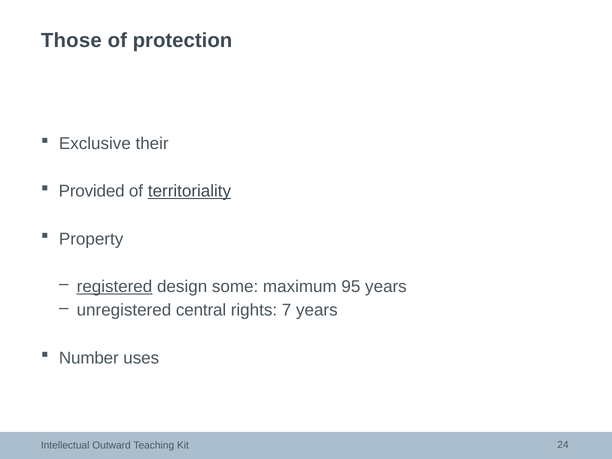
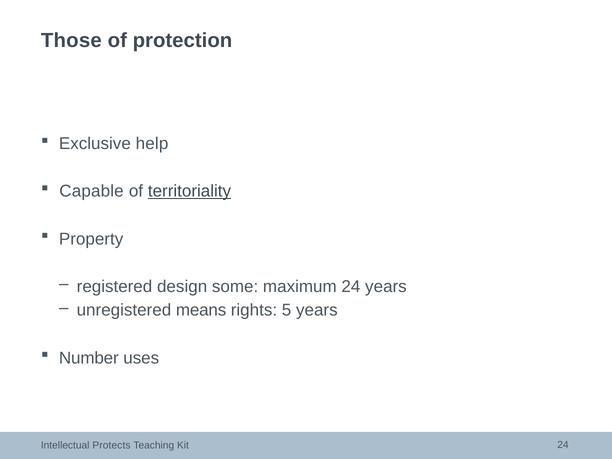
their: their -> help
Provided: Provided -> Capable
registered underline: present -> none
maximum 95: 95 -> 24
central: central -> means
7: 7 -> 5
Outward: Outward -> Protects
